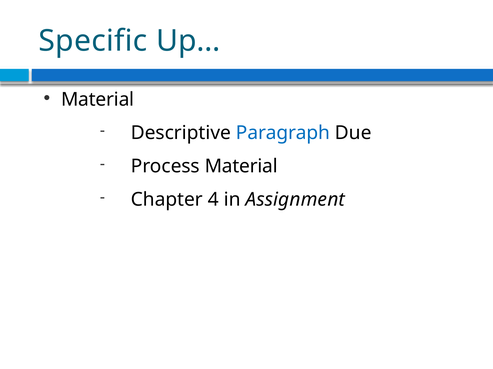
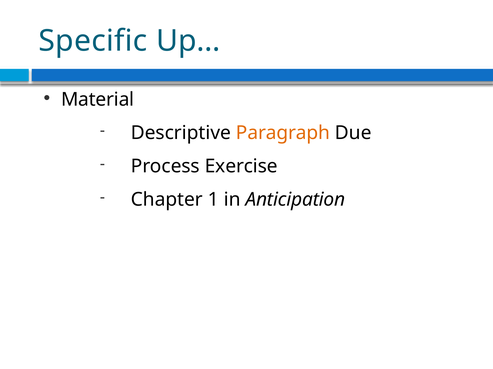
Paragraph colour: blue -> orange
Process Material: Material -> Exercise
4: 4 -> 1
Assignment: Assignment -> Anticipation
